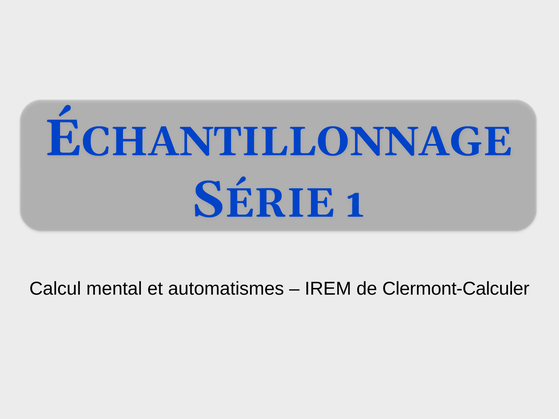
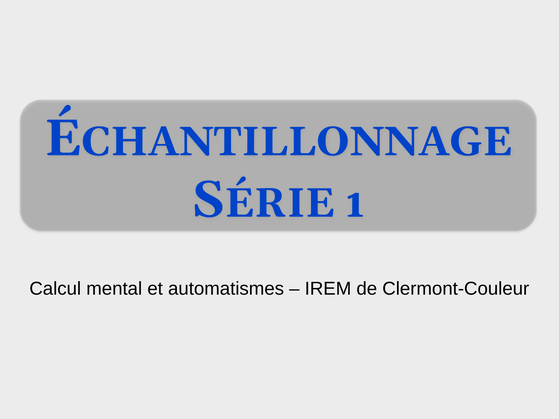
Clermont-Calculer: Clermont-Calculer -> Clermont-Couleur
